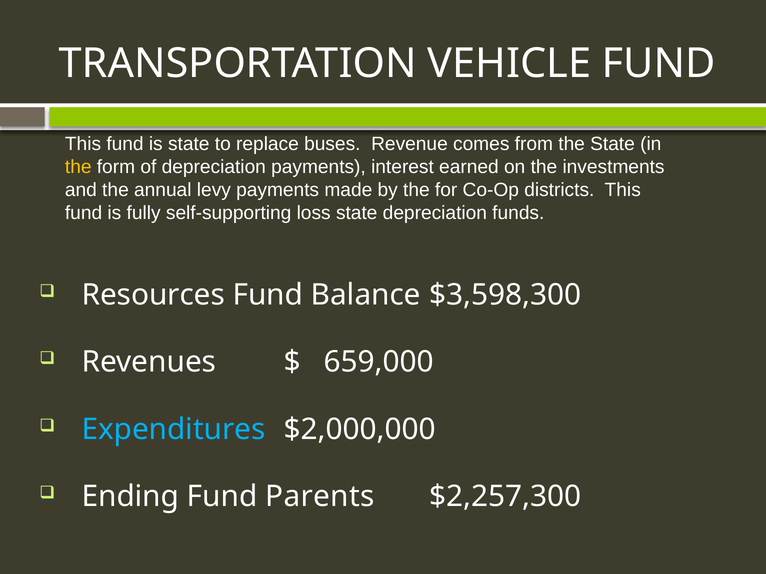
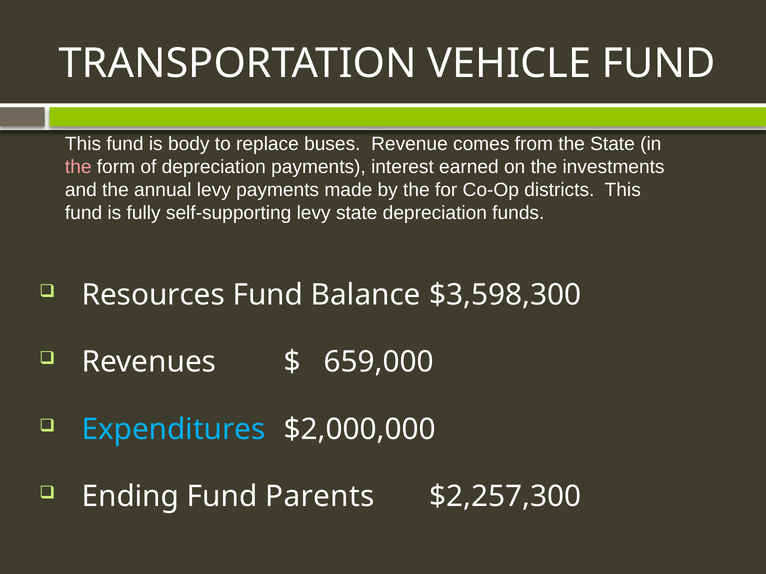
is state: state -> body
the at (78, 167) colour: yellow -> pink
self-supporting loss: loss -> levy
